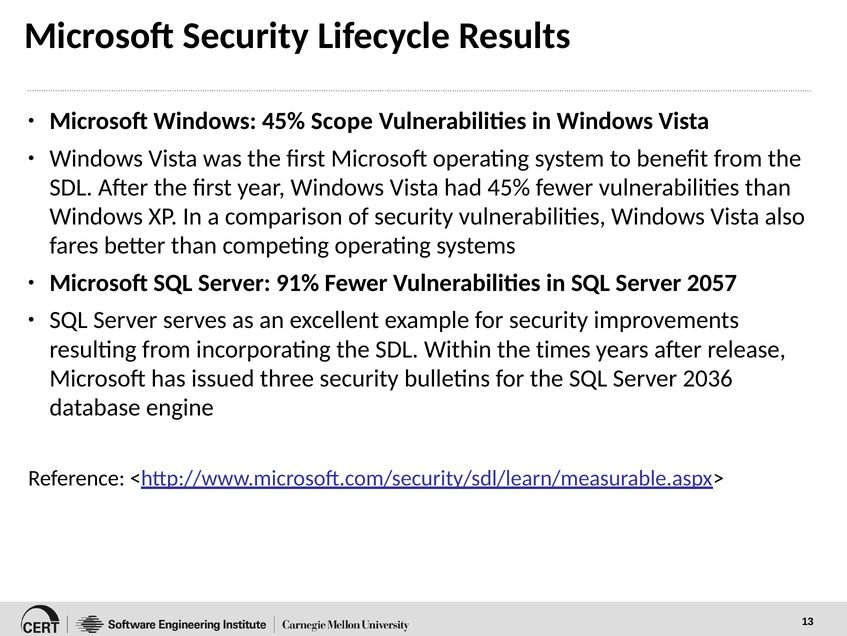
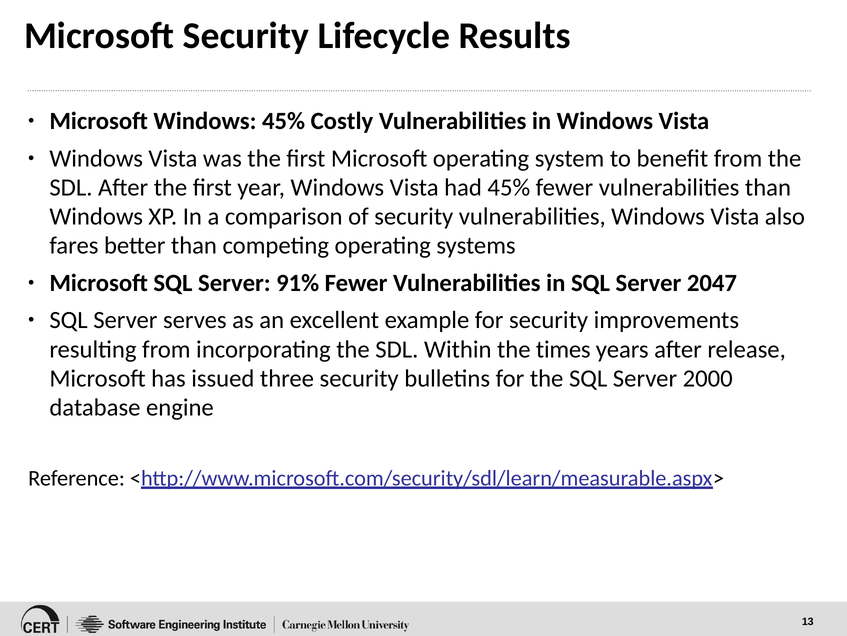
Scope: Scope -> Costly
2057: 2057 -> 2047
2036: 2036 -> 2000
